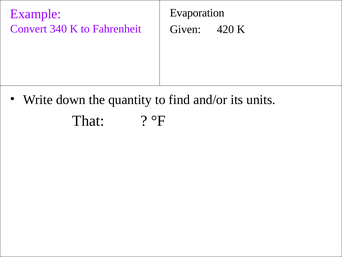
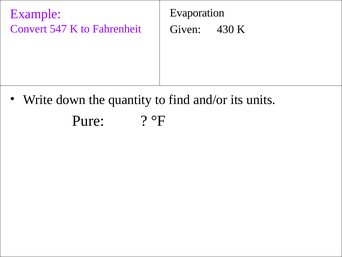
340: 340 -> 547
420: 420 -> 430
That: That -> Pure
